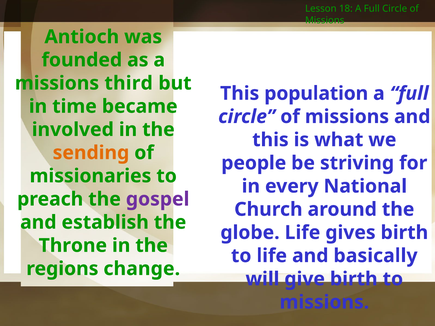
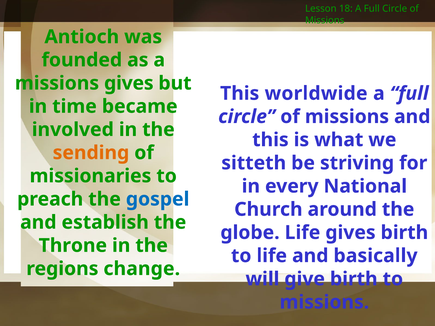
missions third: third -> gives
population: population -> worldwide
people: people -> sitteth
gospel colour: purple -> blue
